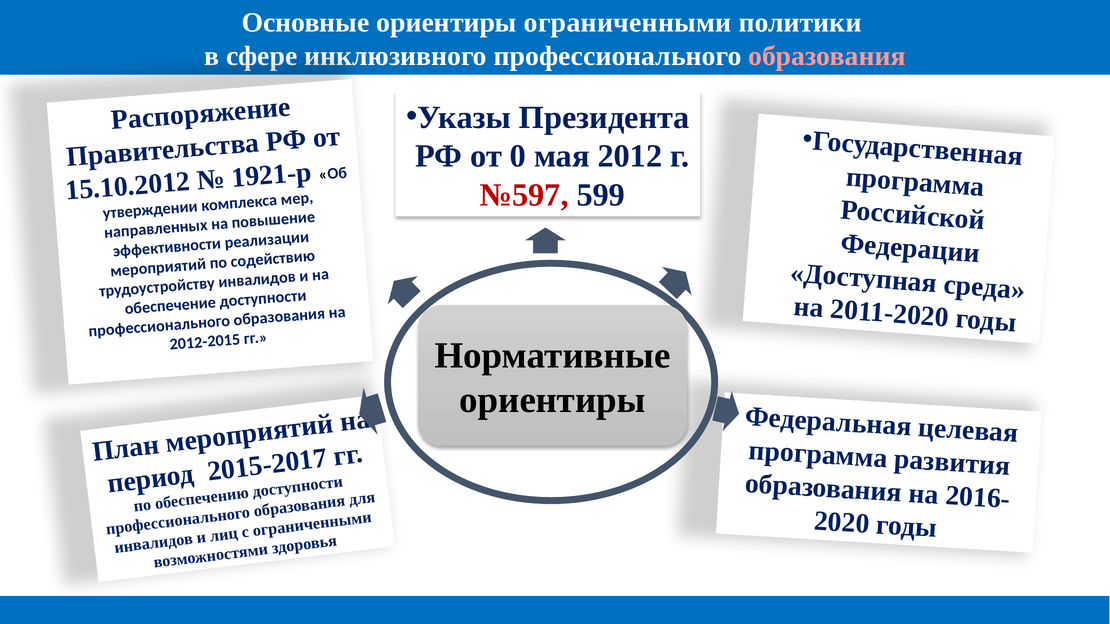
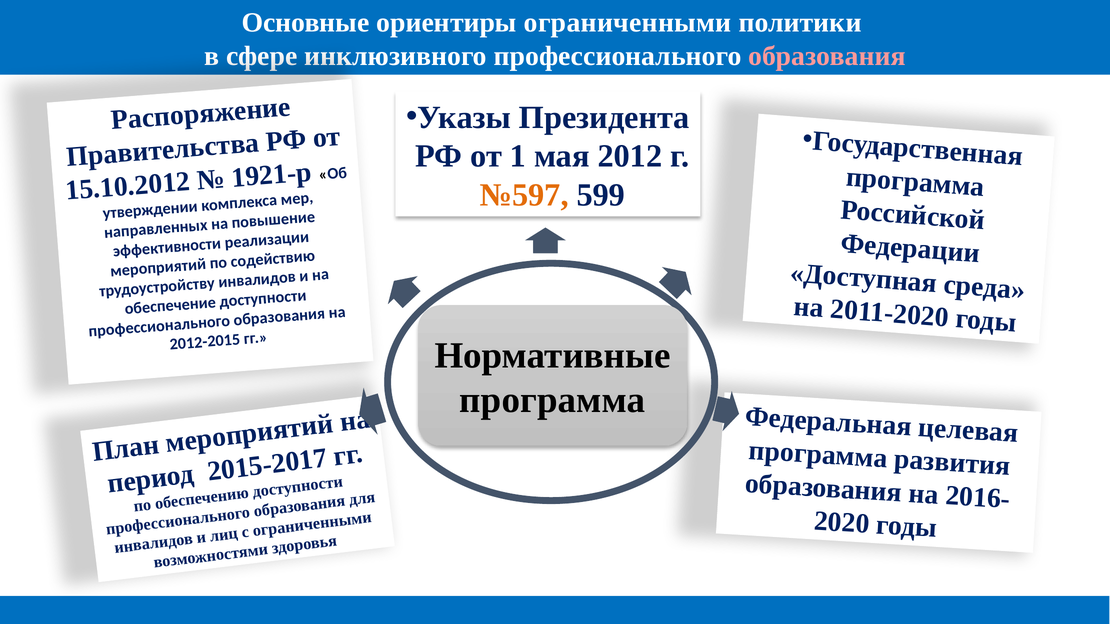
0: 0 -> 1
№597 colour: red -> orange
ориентиры at (553, 400): ориентиры -> программа
